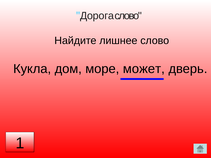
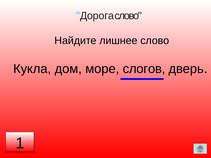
может: может -> слогов
